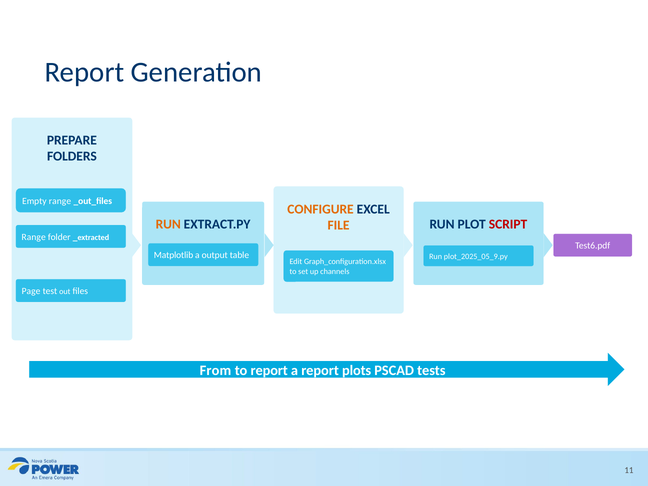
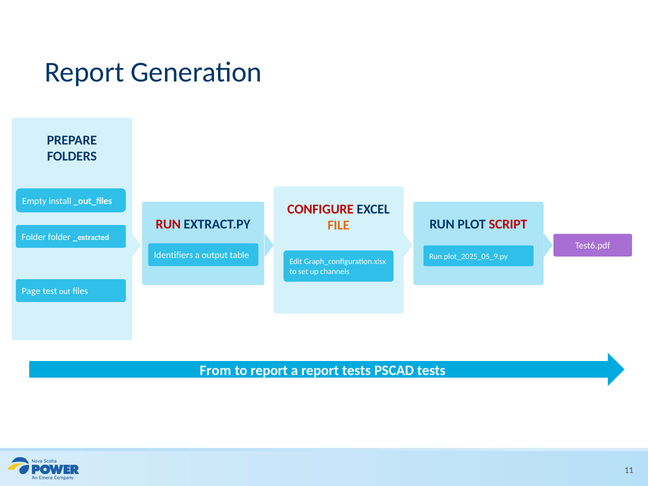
Empty range: range -> install
CONFIGURE colour: orange -> red
RUN at (168, 224) colour: orange -> red
Range at (34, 237): Range -> Folder
Matplotlib: Matplotlib -> Identifiers
report plots: plots -> tests
